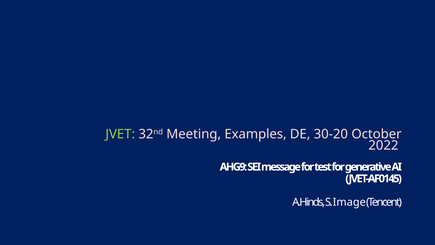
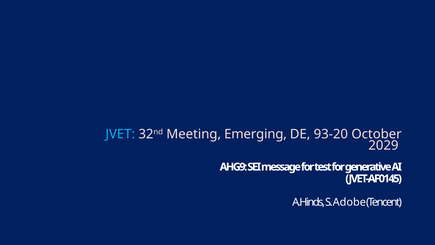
JVET colour: light green -> light blue
Examples: Examples -> Emerging
30-20: 30-20 -> 93-20
2022: 2022 -> 2029
Image: Image -> Adobe
